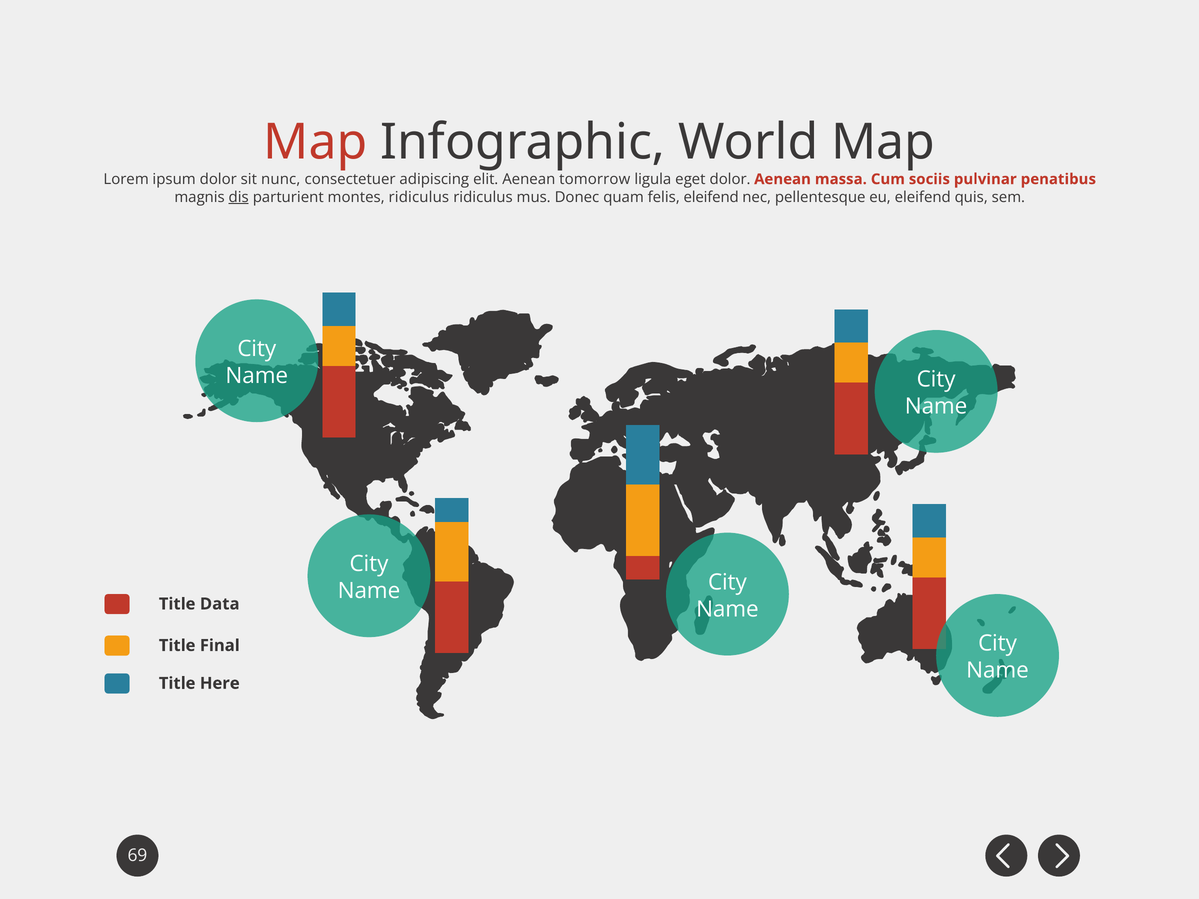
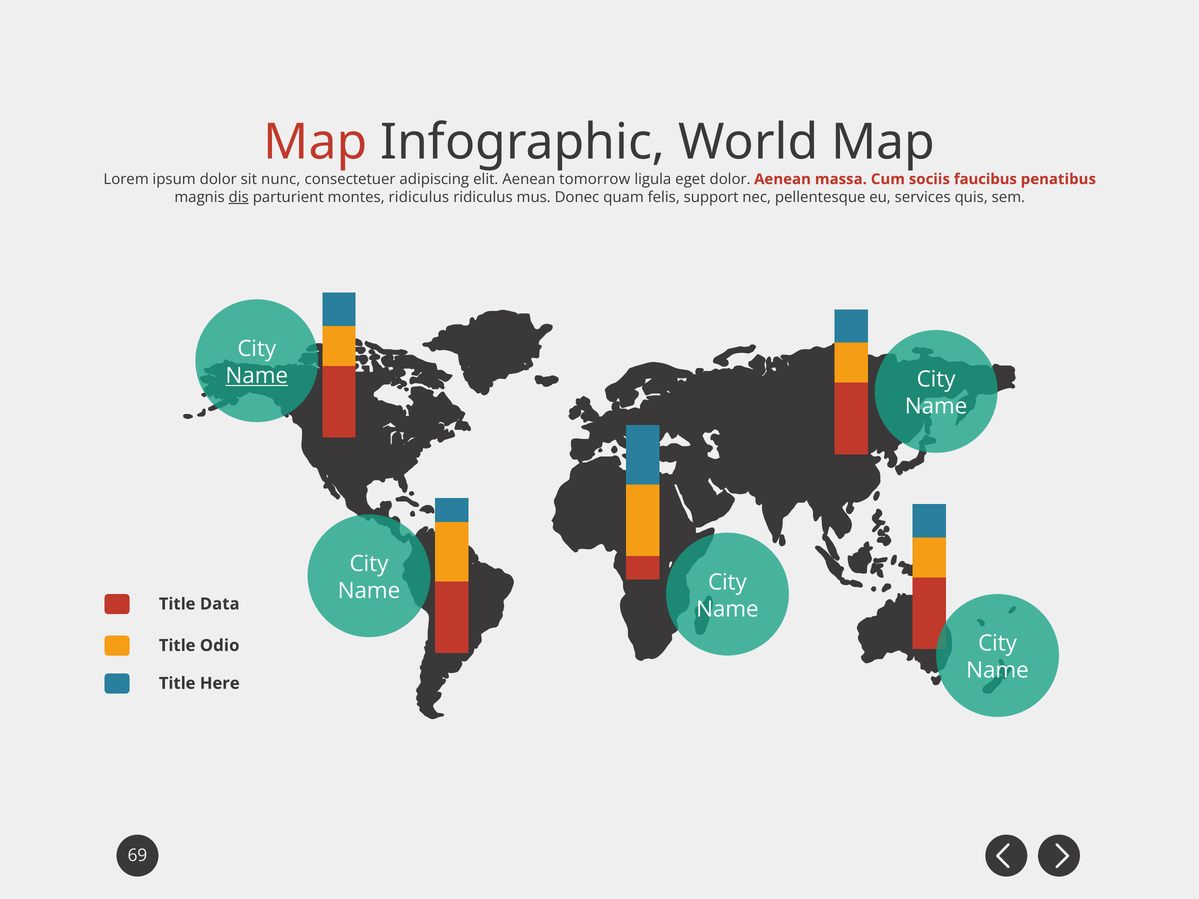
pulvinar: pulvinar -> faucibus
felis eleifend: eleifend -> support
eu eleifend: eleifend -> services
Name at (257, 376) underline: none -> present
Final: Final -> Odio
